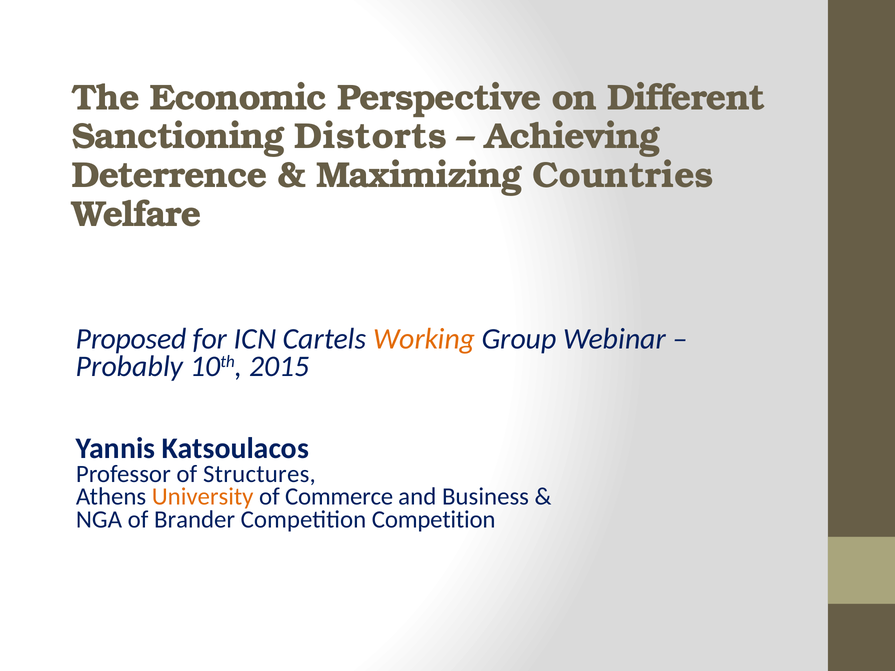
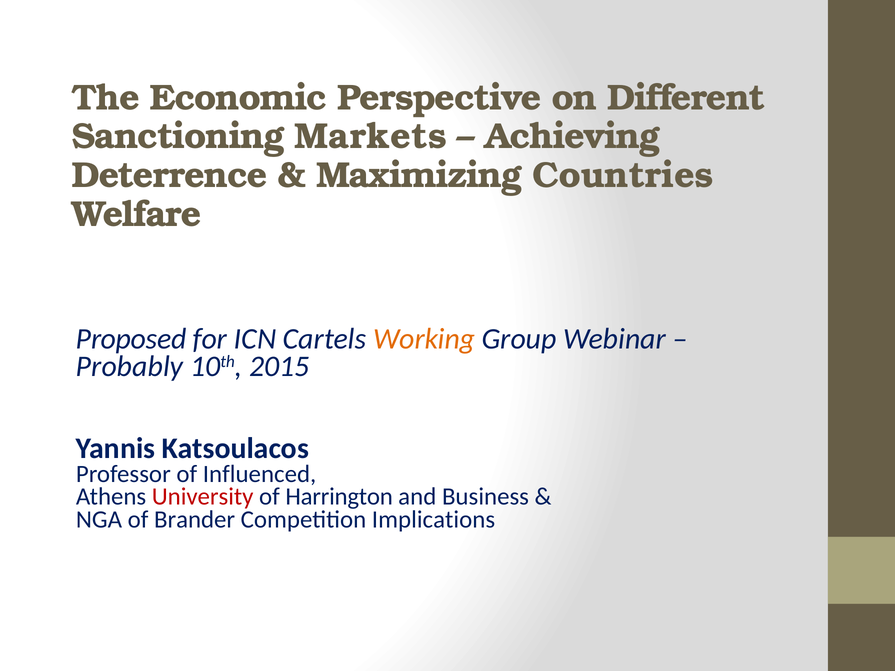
Distorts: Distorts -> Markets
Structures: Structures -> Influenced
University colour: orange -> red
Commerce: Commerce -> Harrington
Competition Competition: Competition -> Implications
